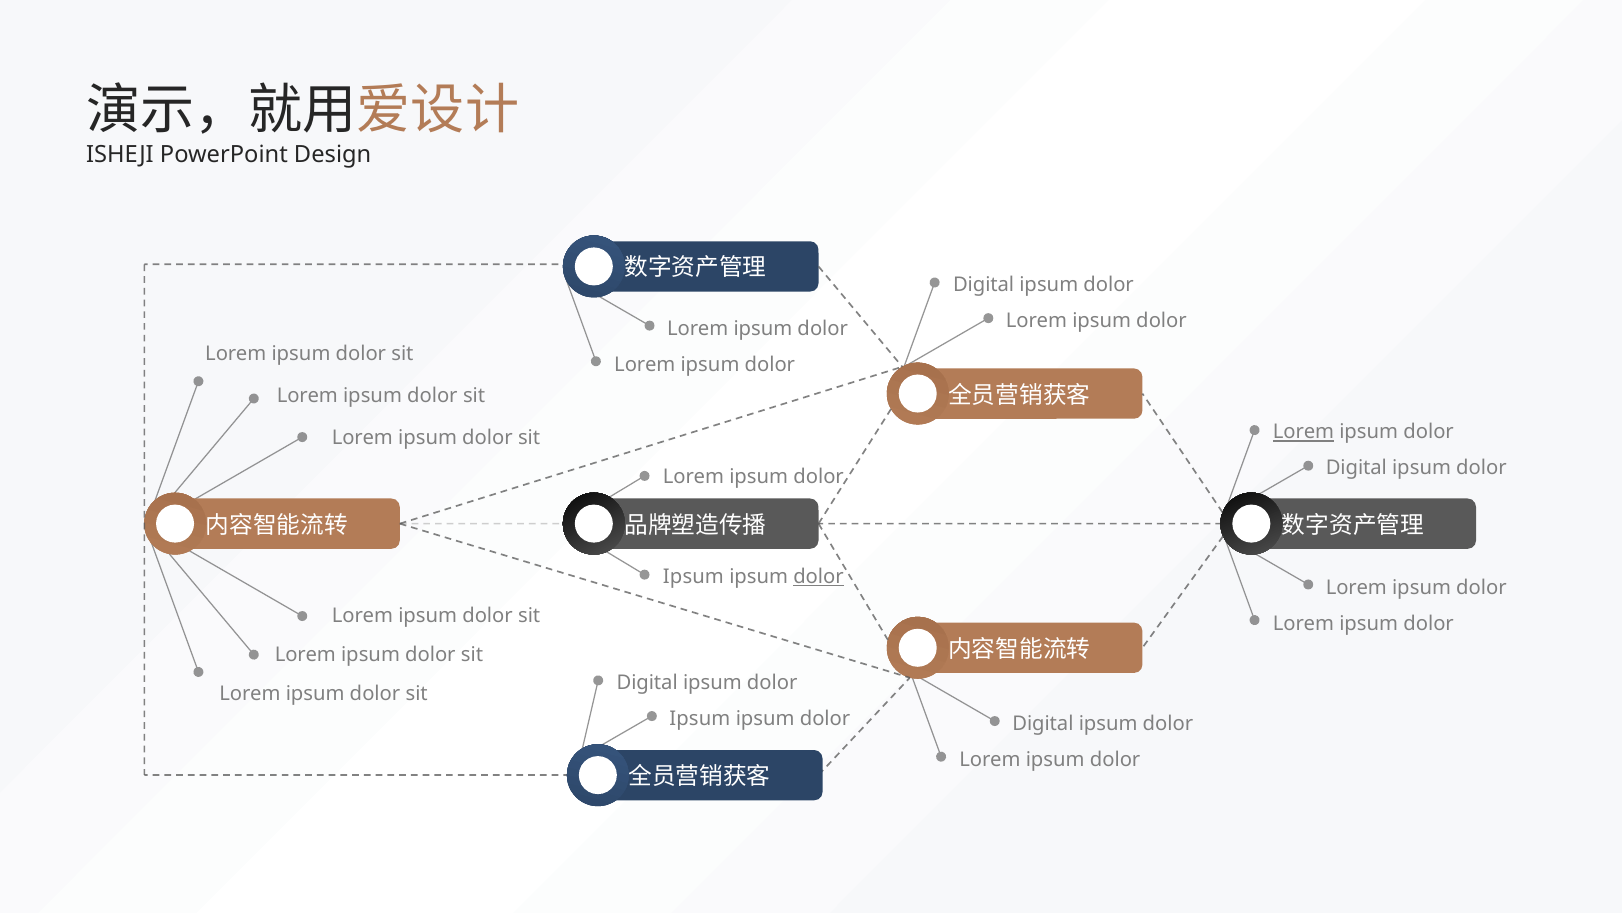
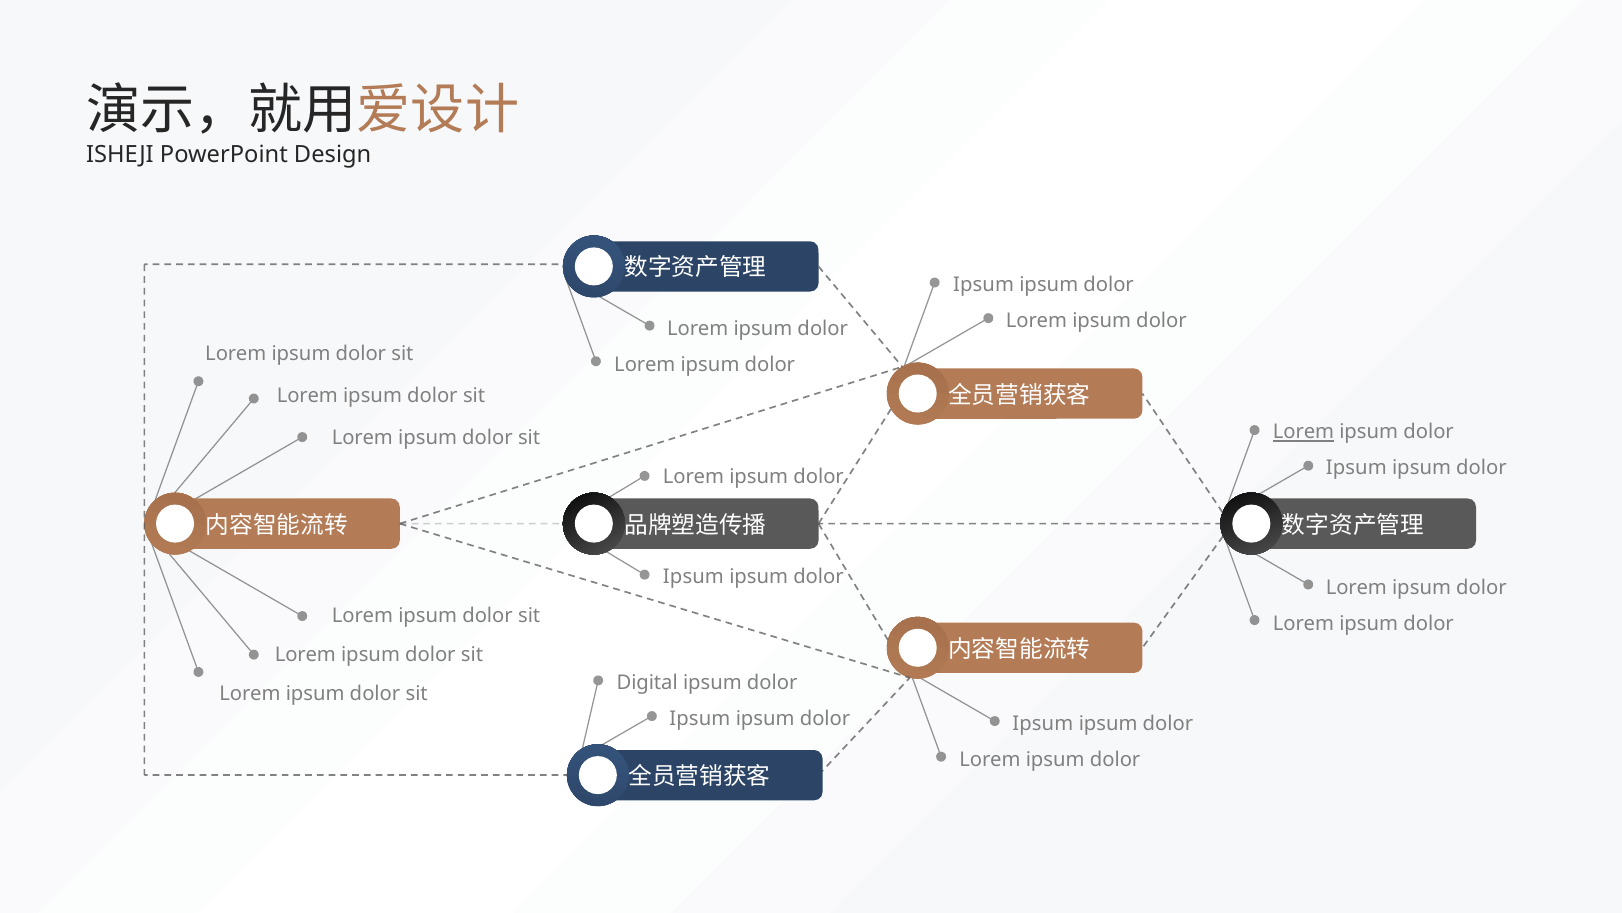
Digital at (984, 284): Digital -> Ipsum
Digital at (1356, 468): Digital -> Ipsum
dolor at (819, 577) underline: present -> none
Digital at (1043, 724): Digital -> Ipsum
